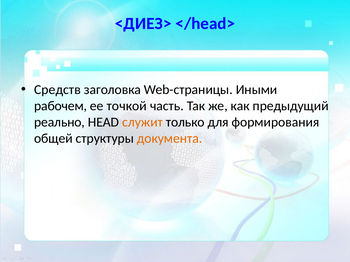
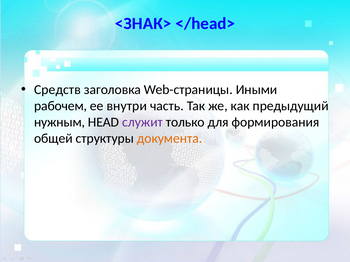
<ДИЕЗ>: <ДИЕЗ> -> <ЗНАК>
точкой: точкой -> внутри
реально: реально -> нужным
служит colour: orange -> purple
